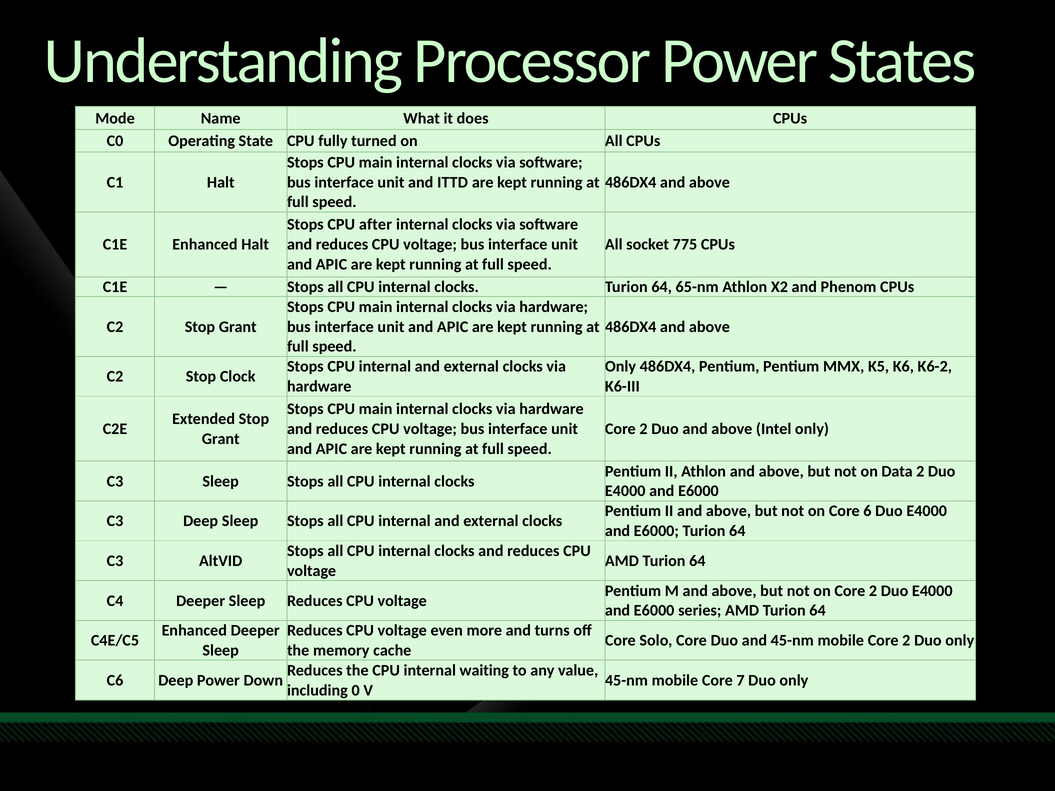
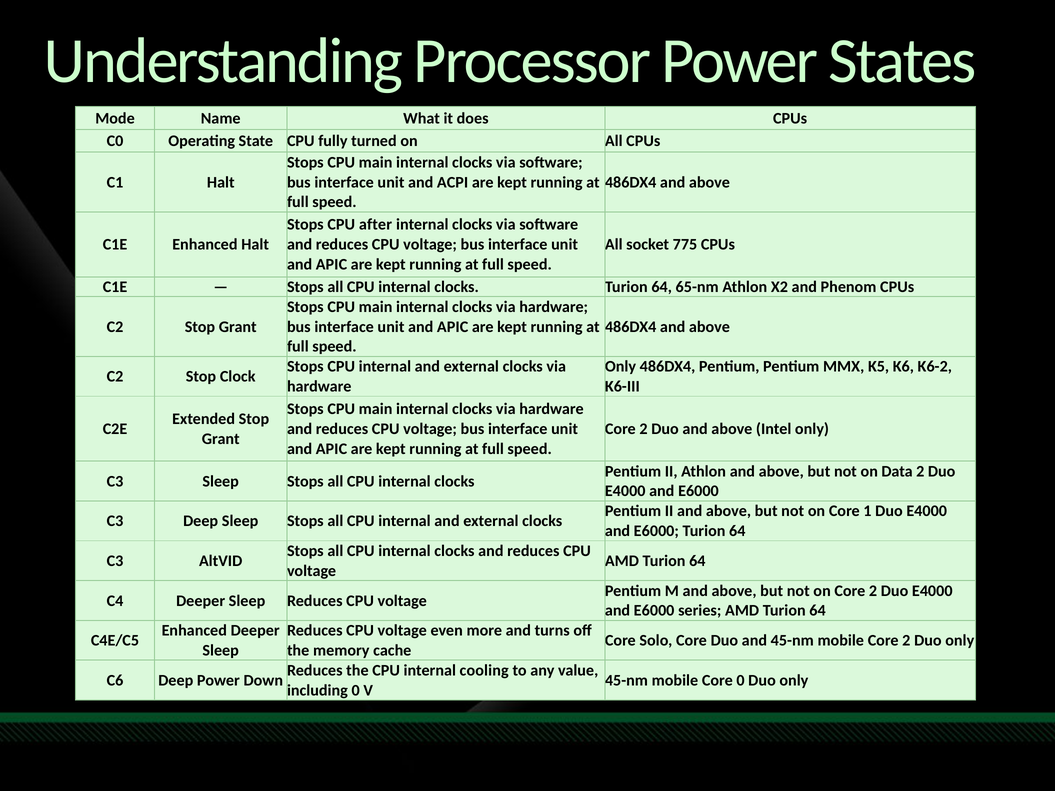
ITTD: ITTD -> ACPI
6: 6 -> 1
waiting: waiting -> cooling
Core 7: 7 -> 0
